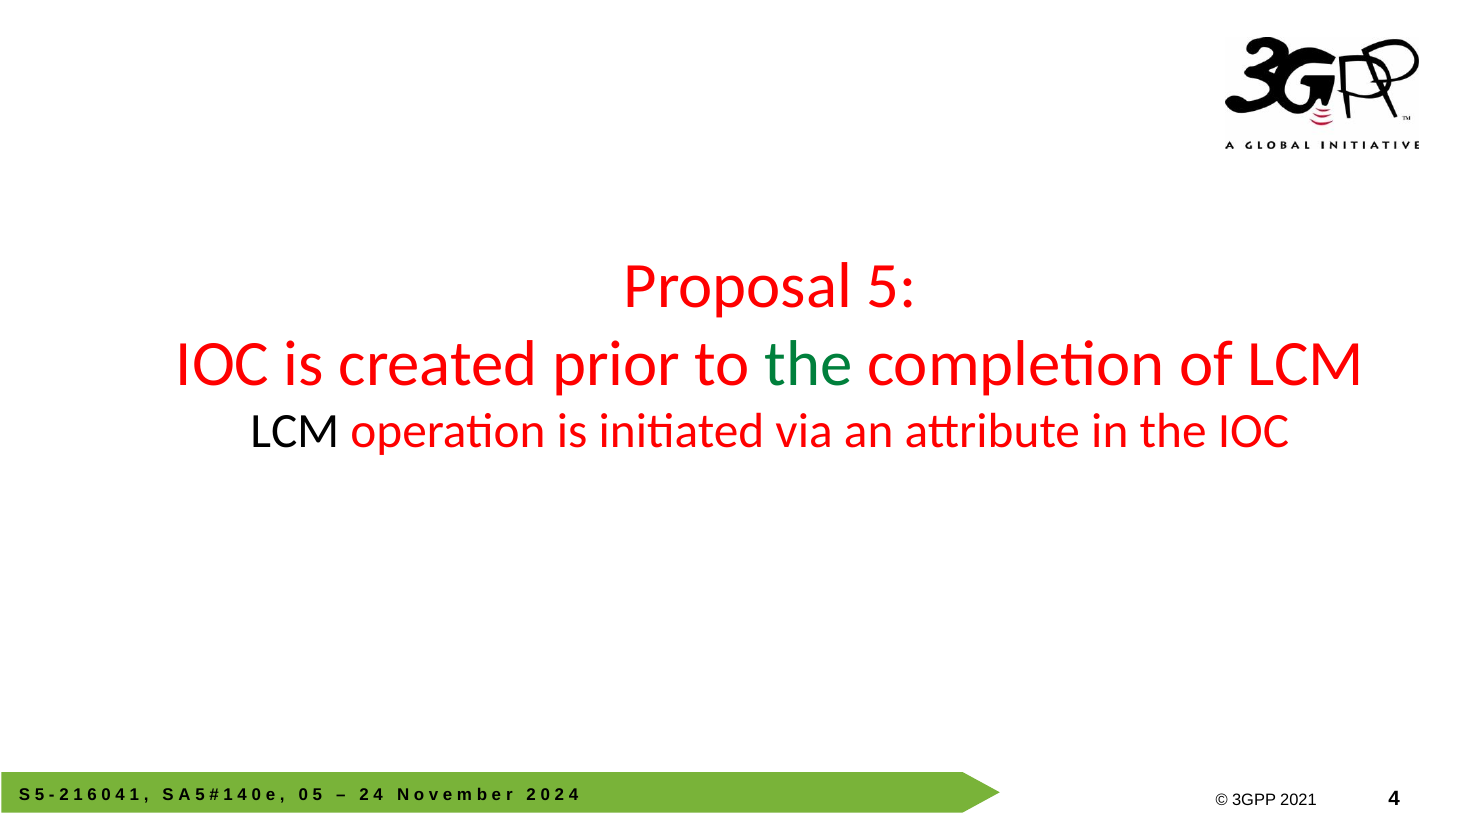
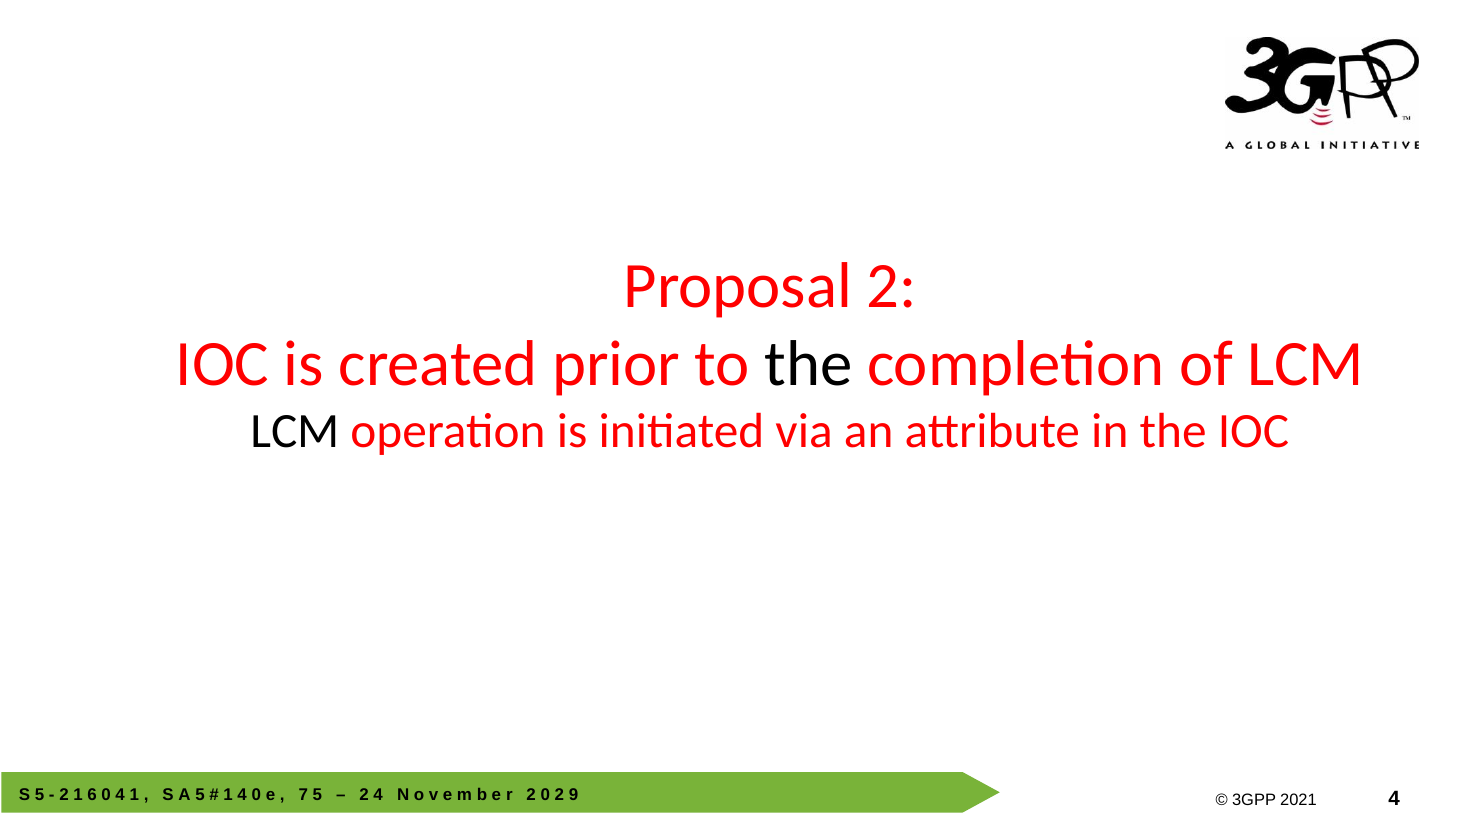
Proposal 5: 5 -> 2
the at (809, 364) colour: green -> black
0 at (303, 795): 0 -> 7
4 at (574, 795): 4 -> 9
